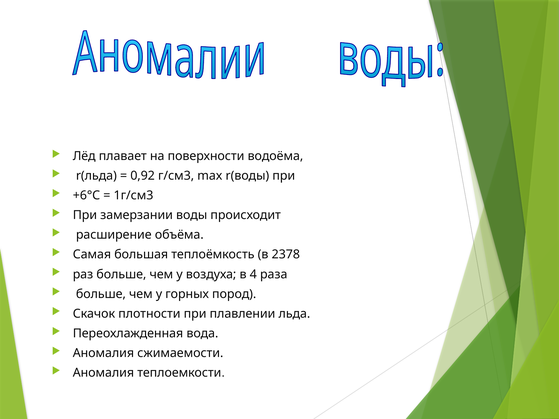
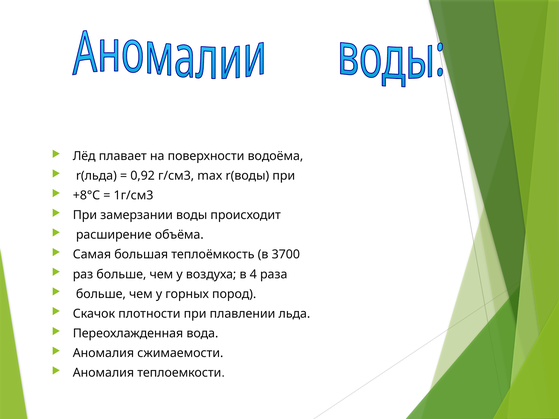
+6°С: +6°С -> +8°С
2378: 2378 -> 3700
